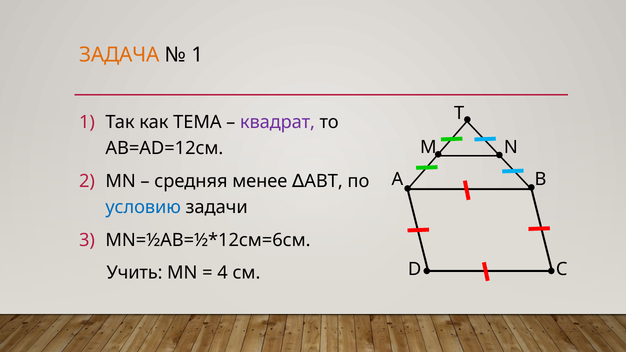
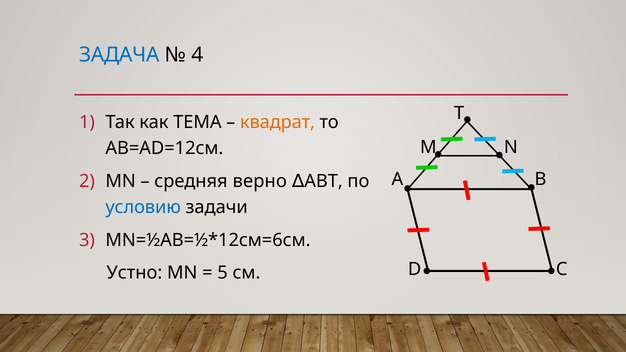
ЗАДАЧА colour: orange -> blue
1 at (197, 55): 1 -> 4
квадрат colour: purple -> orange
менее: менее -> верно
Учить: Учить -> Устно
4: 4 -> 5
